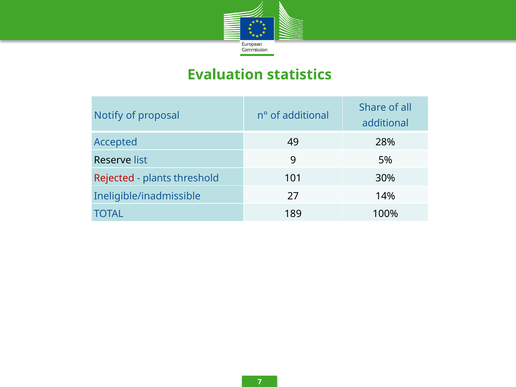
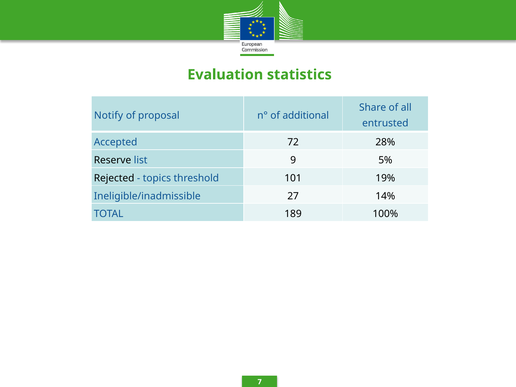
additional at (385, 123): additional -> entrusted
49: 49 -> 72
Rejected colour: red -> black
plants: plants -> topics
30%: 30% -> 19%
